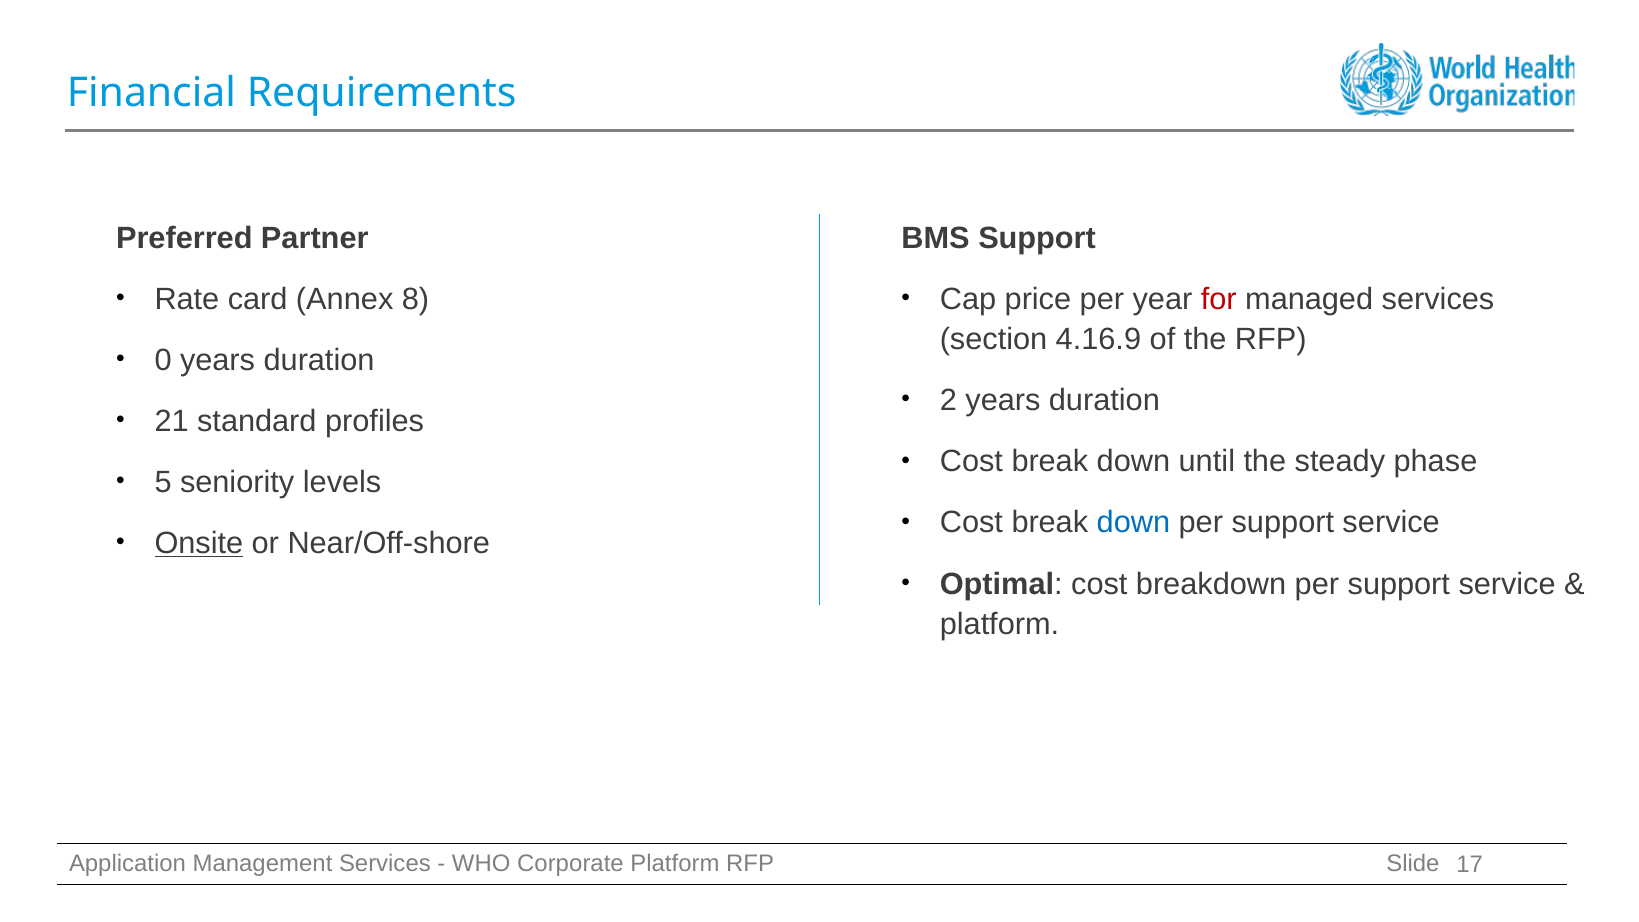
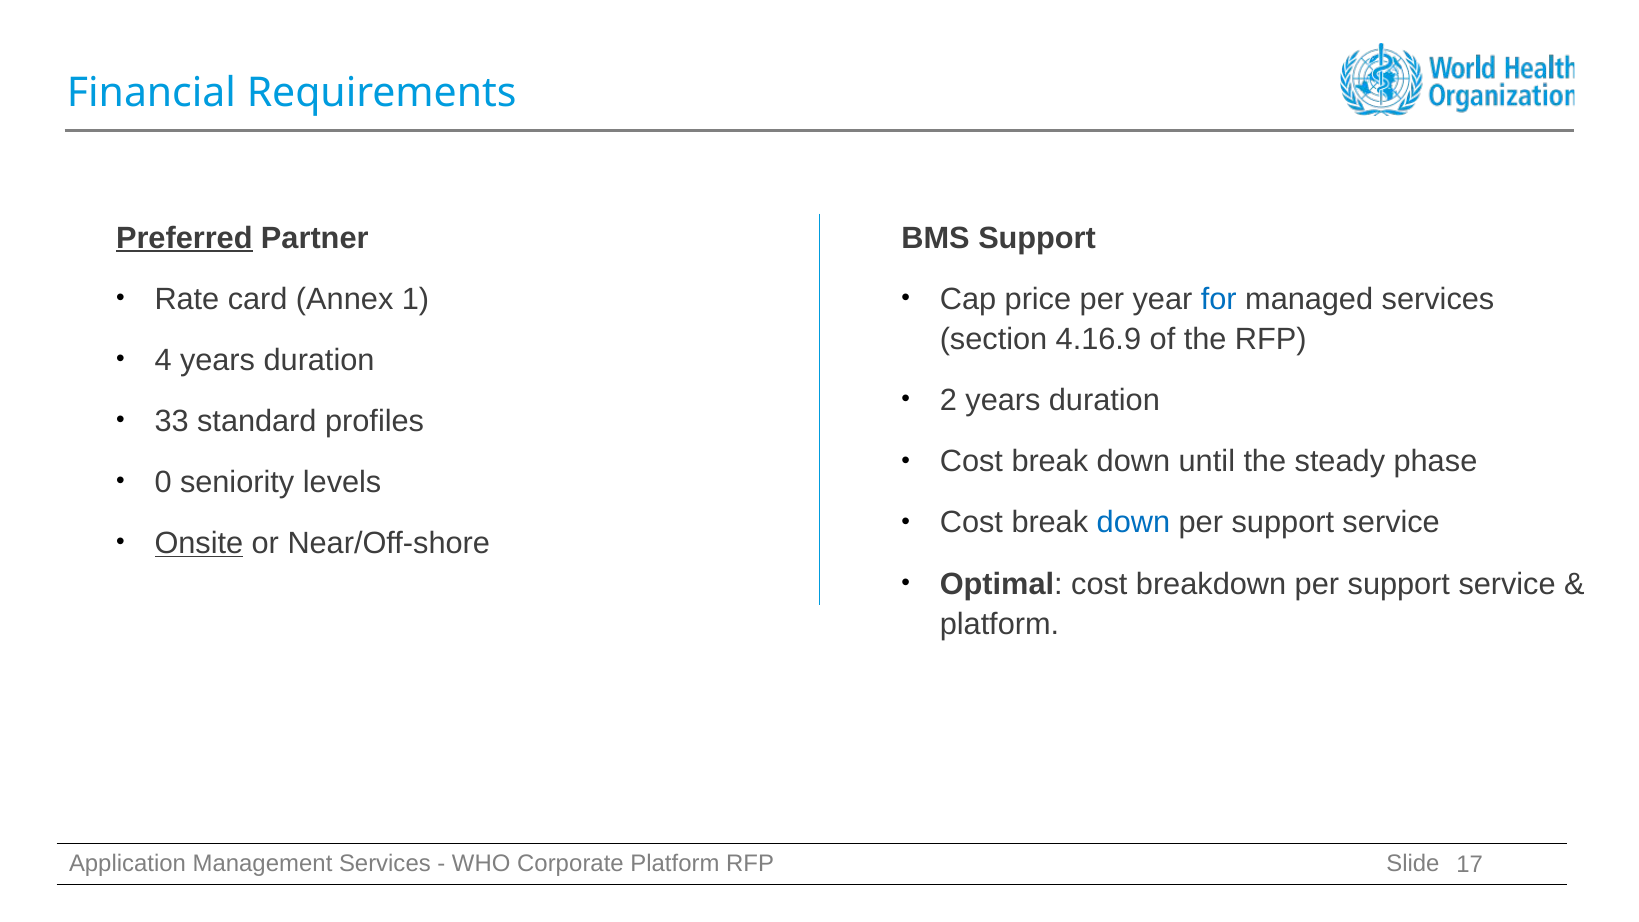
Preferred underline: none -> present
8: 8 -> 1
for colour: red -> blue
0: 0 -> 4
21: 21 -> 33
5: 5 -> 0
